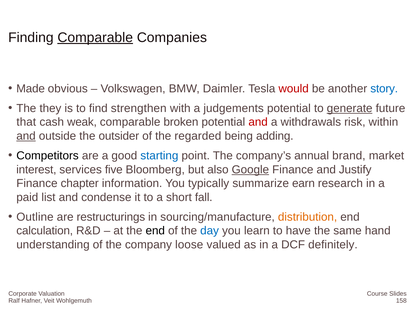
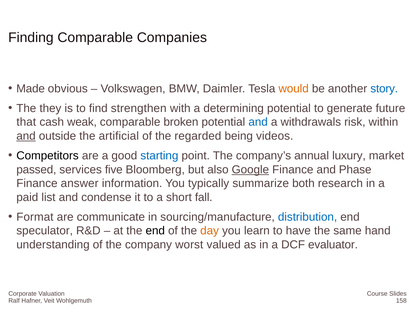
Comparable at (95, 38) underline: present -> none
would colour: red -> orange
judgements: judgements -> determining
generate underline: present -> none
and at (258, 122) colour: red -> blue
outsider: outsider -> artificial
adding: adding -> videos
brand: brand -> luxury
interest: interest -> passed
Justify: Justify -> Phase
chapter: chapter -> answer
earn: earn -> both
Outline: Outline -> Format
restructurings: restructurings -> communicate
distribution colour: orange -> blue
calculation: calculation -> speculator
day colour: blue -> orange
loose: loose -> worst
definitely: definitely -> evaluator
